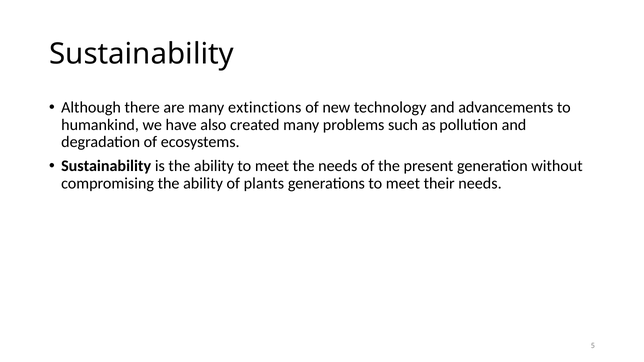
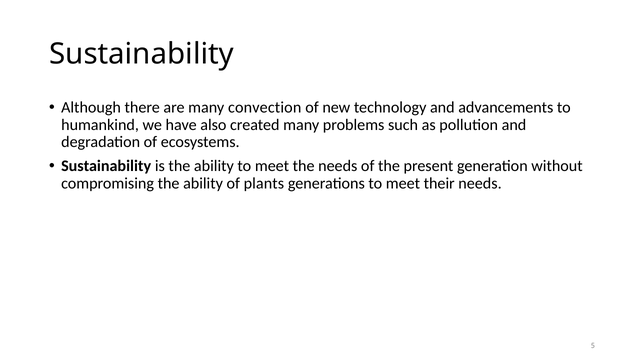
extinctions: extinctions -> convection
